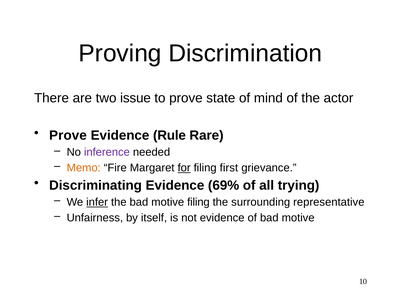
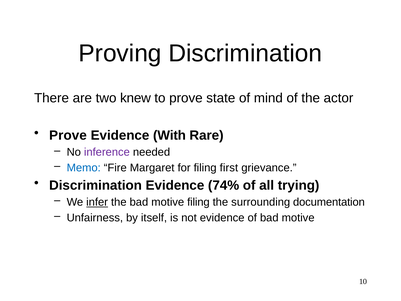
issue: issue -> knew
Rule: Rule -> With
Memo colour: orange -> blue
for underline: present -> none
Discriminating at (96, 185): Discriminating -> Discrimination
69%: 69% -> 74%
representative: representative -> documentation
